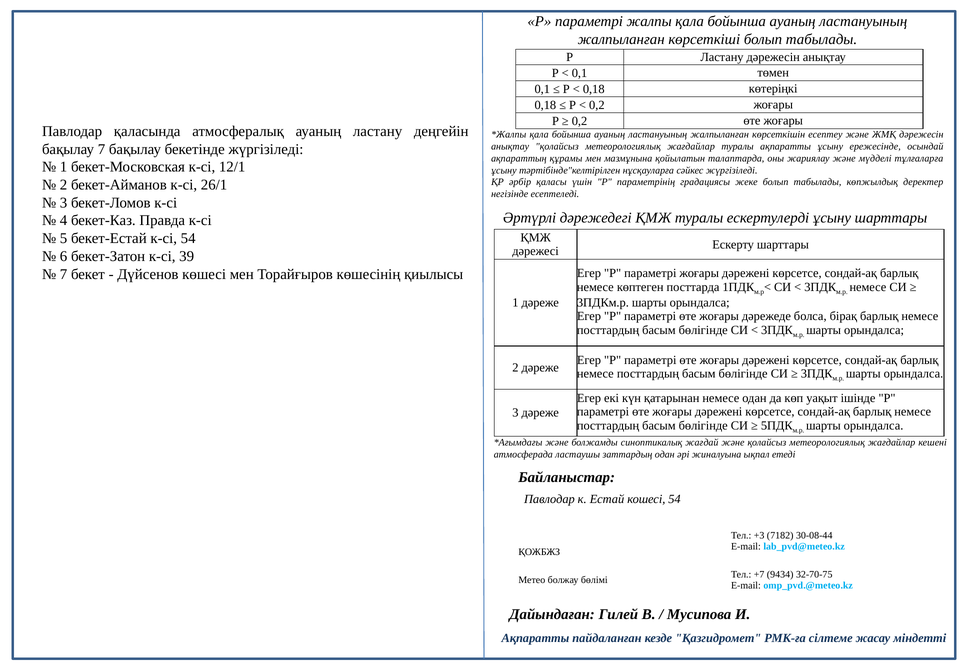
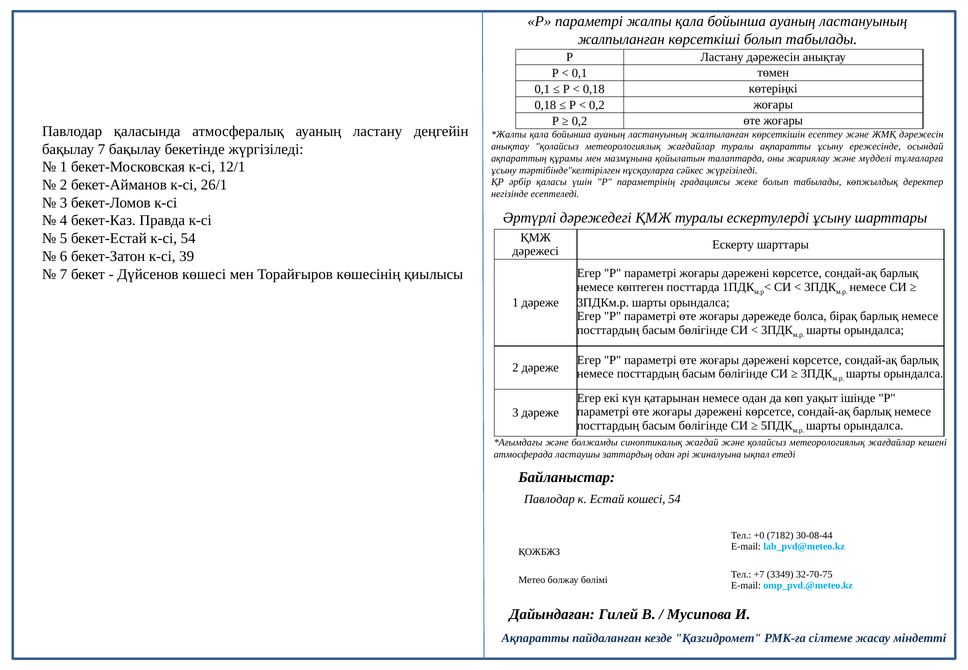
+3: +3 -> +0
9434: 9434 -> 3349
